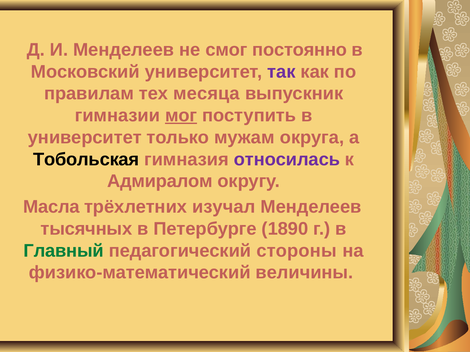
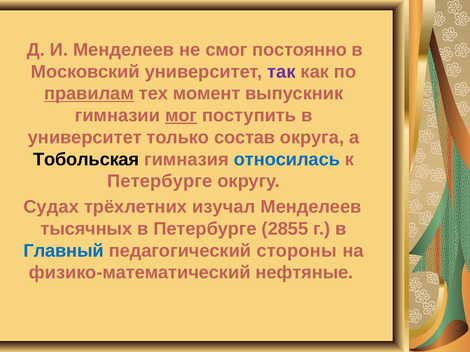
правилам underline: none -> present
месяца: месяца -> момент
мужам: мужам -> состав
относилась colour: purple -> blue
Адмиралом at (160, 182): Адмиралом -> Петербурге
Масла: Масла -> Судах
1890: 1890 -> 2855
Главный colour: green -> blue
величины: величины -> нефтяные
